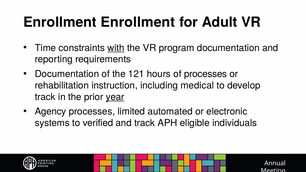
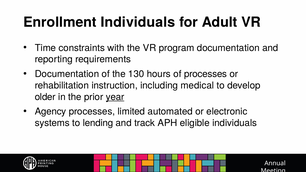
Enrollment Enrollment: Enrollment -> Individuals
with underline: present -> none
121: 121 -> 130
track at (45, 97): track -> older
verified: verified -> lending
